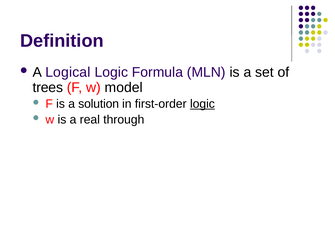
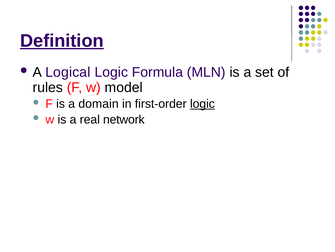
Definition underline: none -> present
trees: trees -> rules
solution: solution -> domain
through: through -> network
